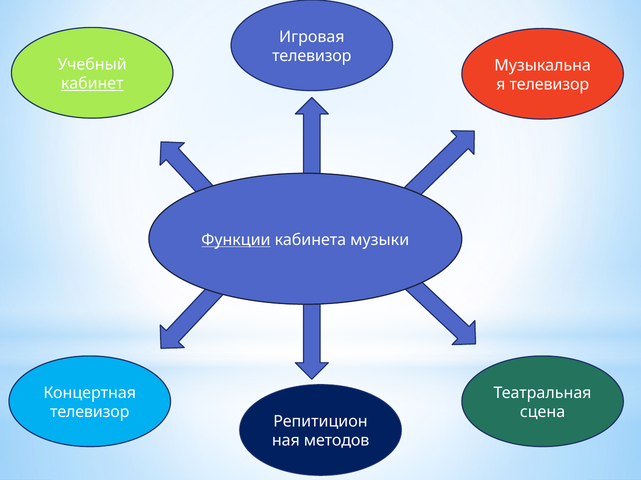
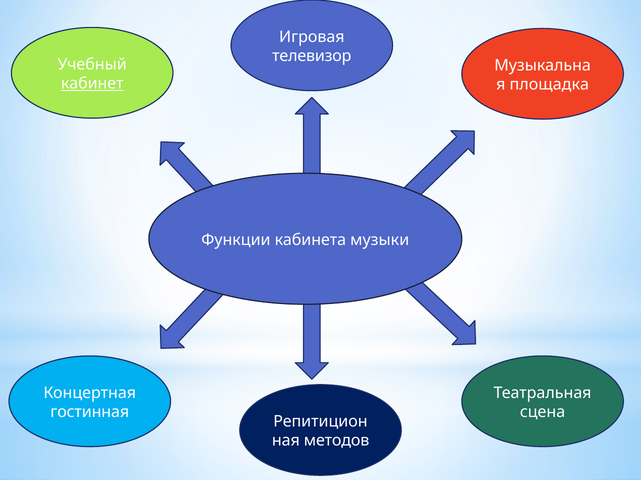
телевизор at (549, 85): телевизор -> площадка
Функции underline: present -> none
телевизор at (90, 413): телевизор -> гостинная
